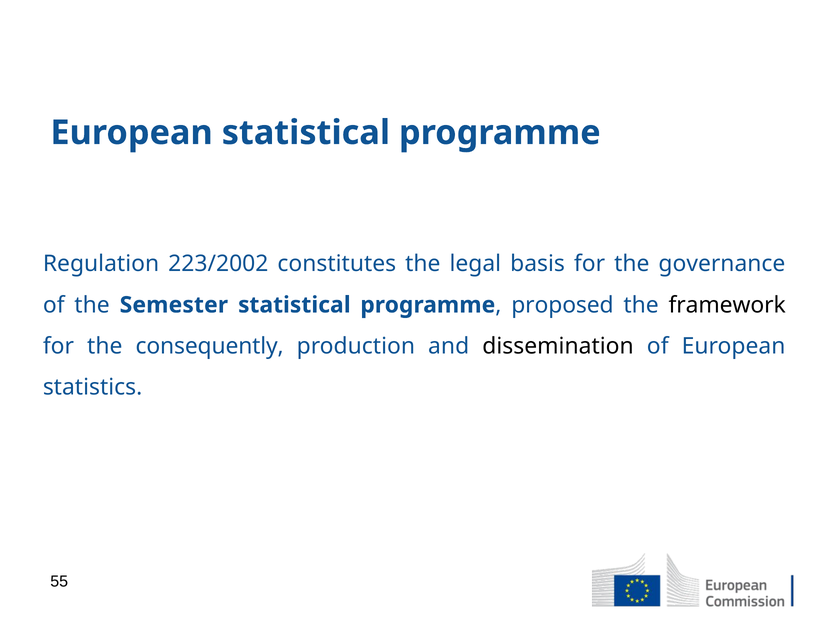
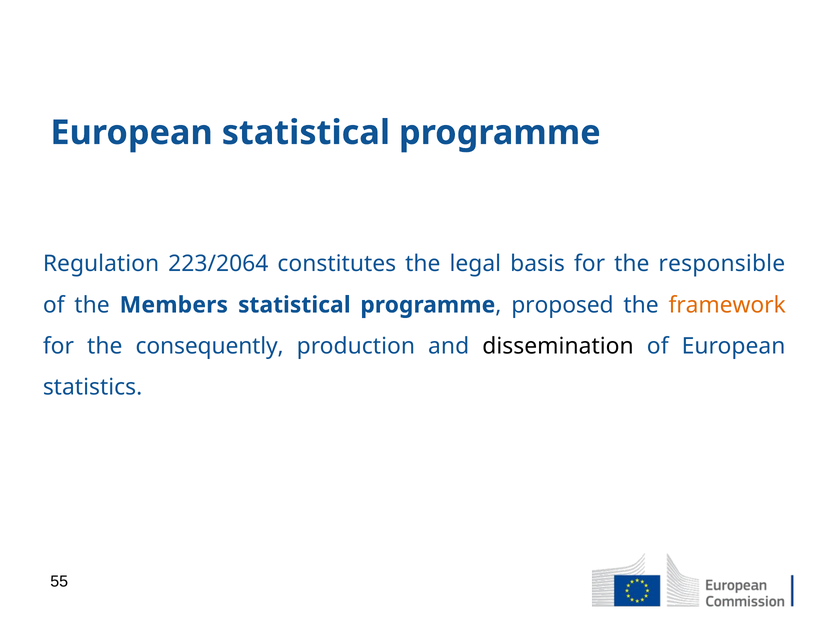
223/2002: 223/2002 -> 223/2064
governance: governance -> responsible
Semester: Semester -> Members
framework colour: black -> orange
